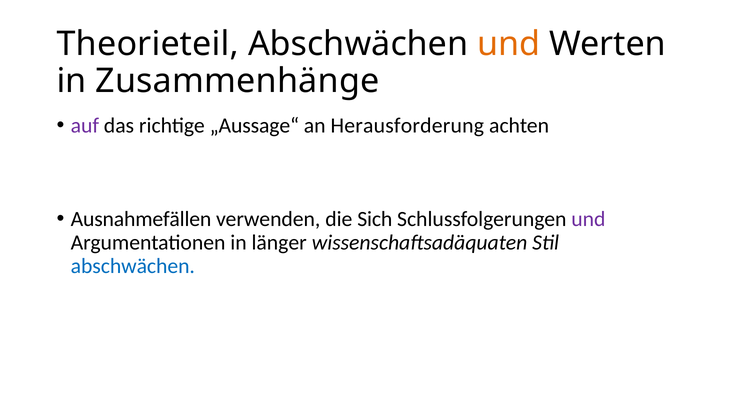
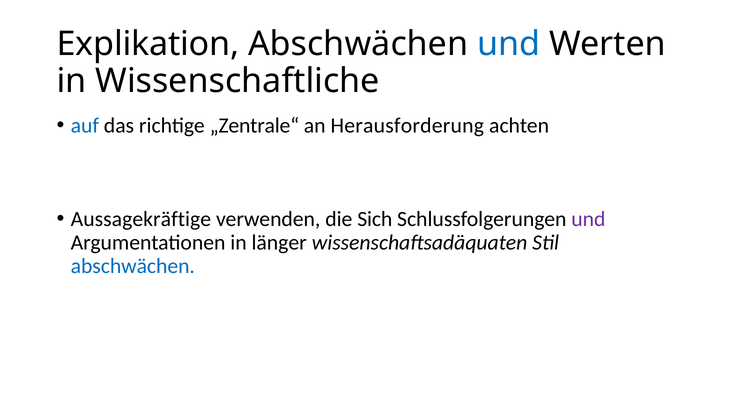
Theorieteil: Theorieteil -> Explikation
und at (509, 44) colour: orange -> blue
Zusammenhänge: Zusammenhänge -> Wissenschaftliche
auf colour: purple -> blue
„Aussage“: „Aussage“ -> „Zentrale“
Ausnahmefällen: Ausnahmefällen -> Aussagekräftige
